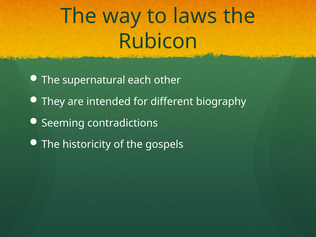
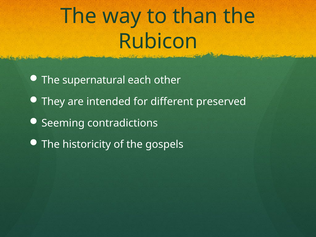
laws: laws -> than
biography: biography -> preserved
